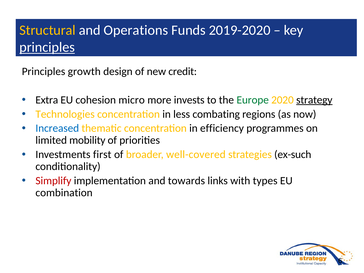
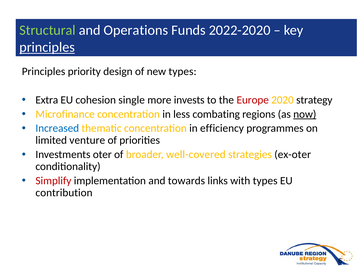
Structural colour: yellow -> light green
2019-2020: 2019-2020 -> 2022-2020
growth: growth -> priority
new credit: credit -> types
micro: micro -> single
Europe colour: green -> red
strategy underline: present -> none
Technologies: Technologies -> Microfinance
now underline: none -> present
mobility: mobility -> venture
first: first -> oter
ex-such: ex-such -> ex-oter
combination: combination -> contribution
